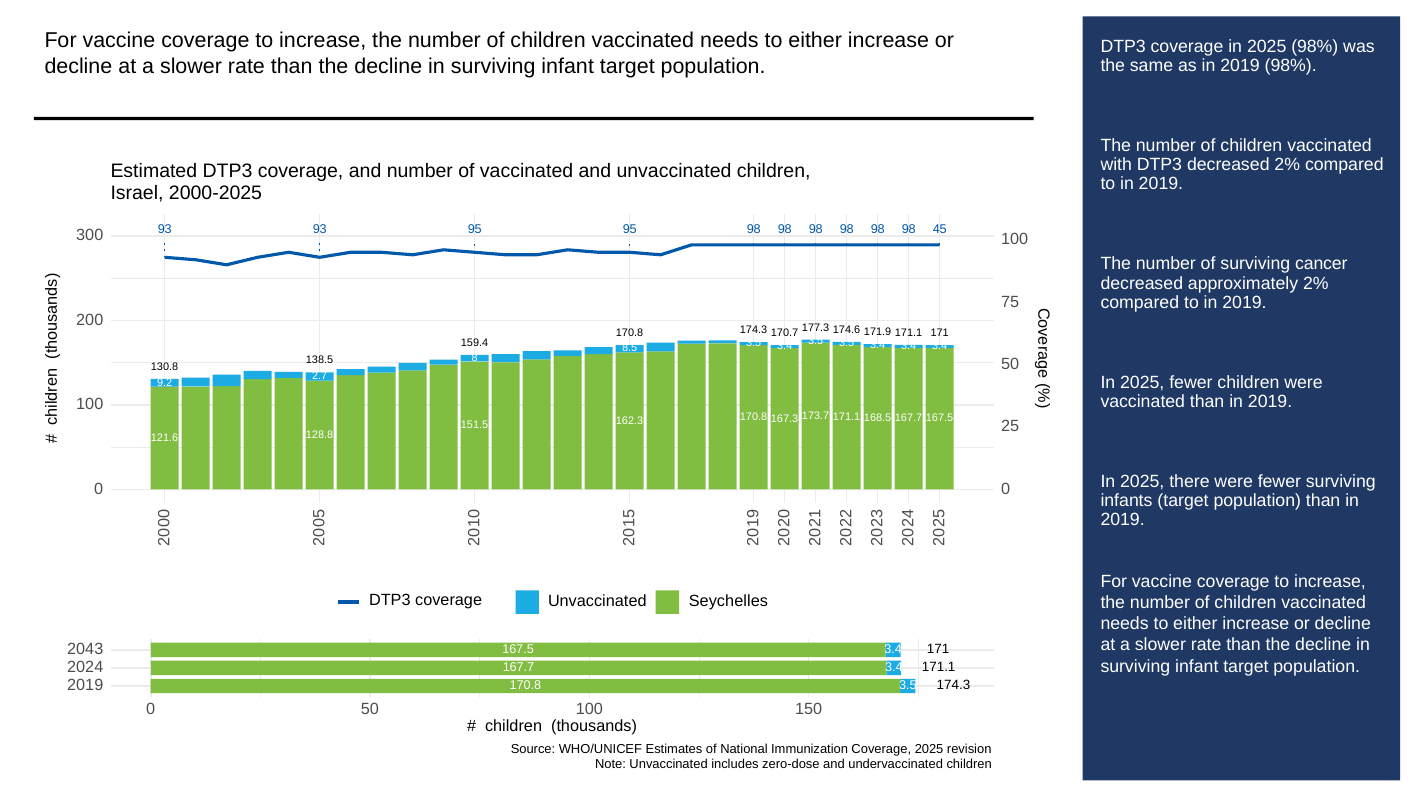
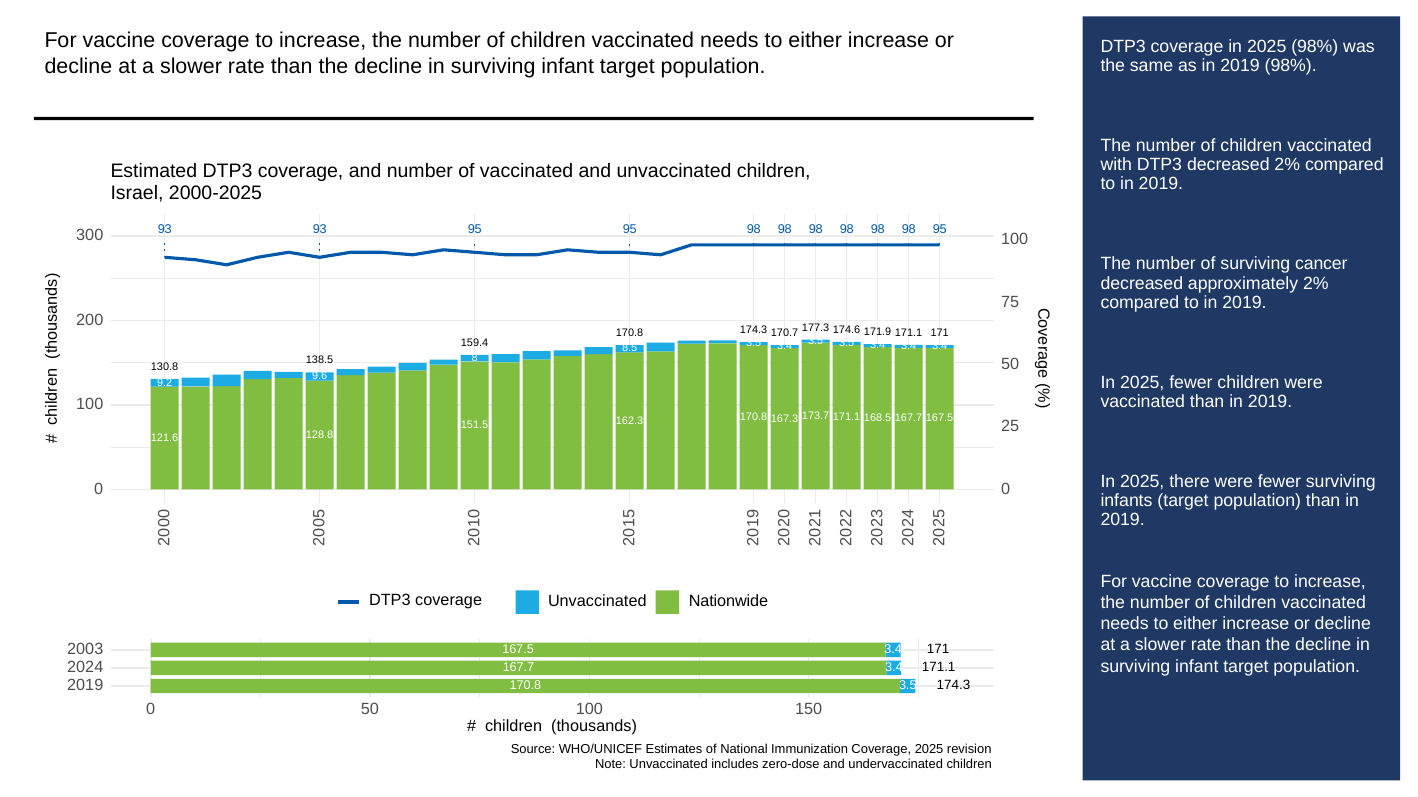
98 45: 45 -> 95
2.7: 2.7 -> 9.6
Seychelles: Seychelles -> Nationwide
2043: 2043 -> 2003
